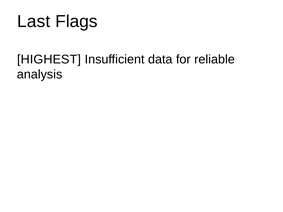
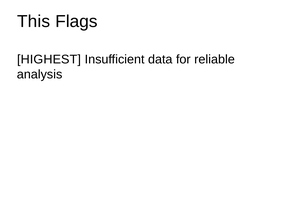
Last: Last -> This
